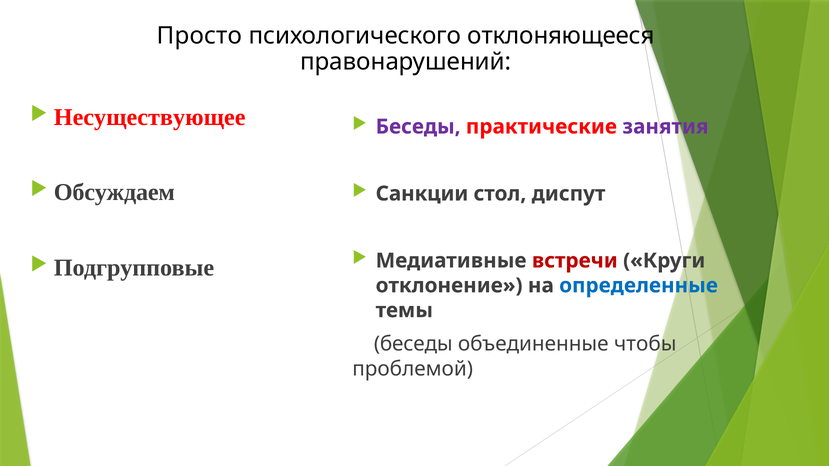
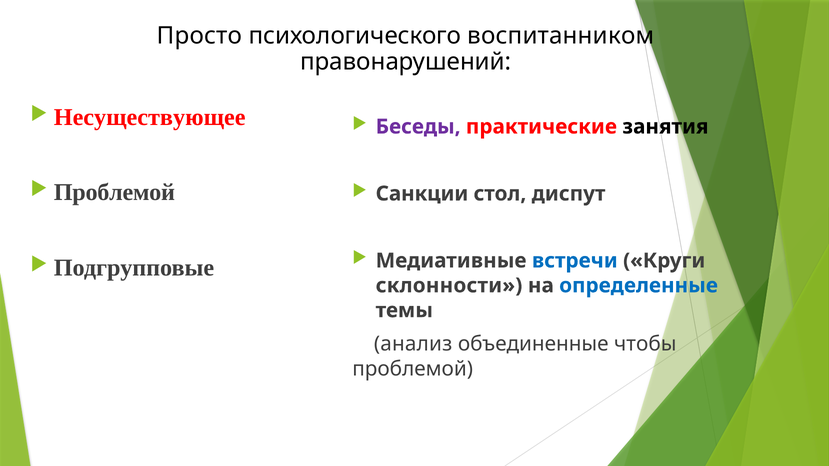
отклоняющееся: отклоняющееся -> воспитанником
занятия colour: purple -> black
Обсуждаем at (114, 193): Обсуждаем -> Проблемой
встречи colour: red -> blue
отклонение: отклонение -> склонности
беседы at (413, 344): беседы -> анализ
